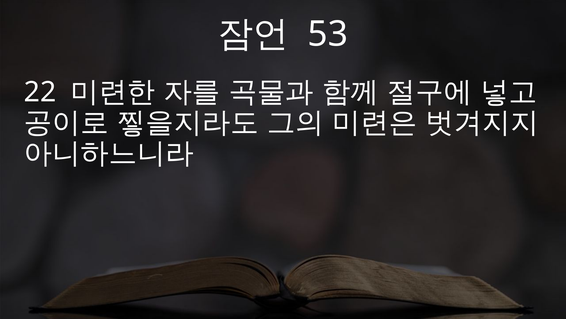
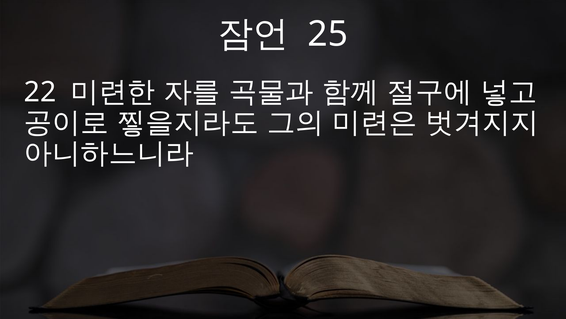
53: 53 -> 25
